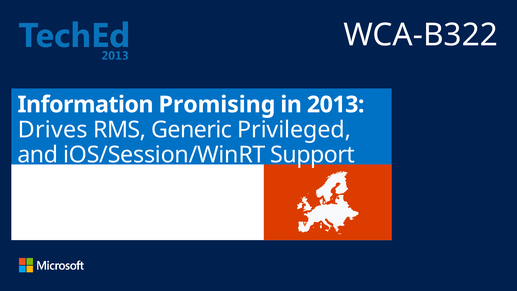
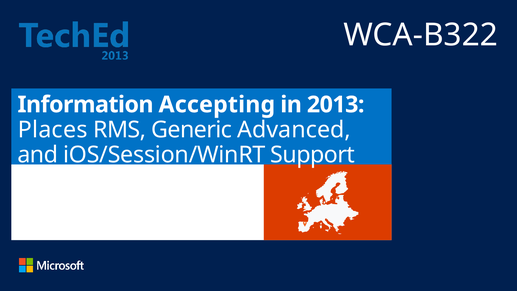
Promising: Promising -> Accepting
Drives: Drives -> Places
Privileged: Privileged -> Advanced
